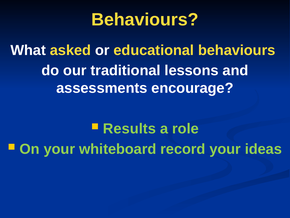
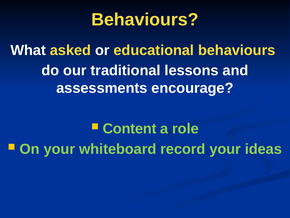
Results: Results -> Content
